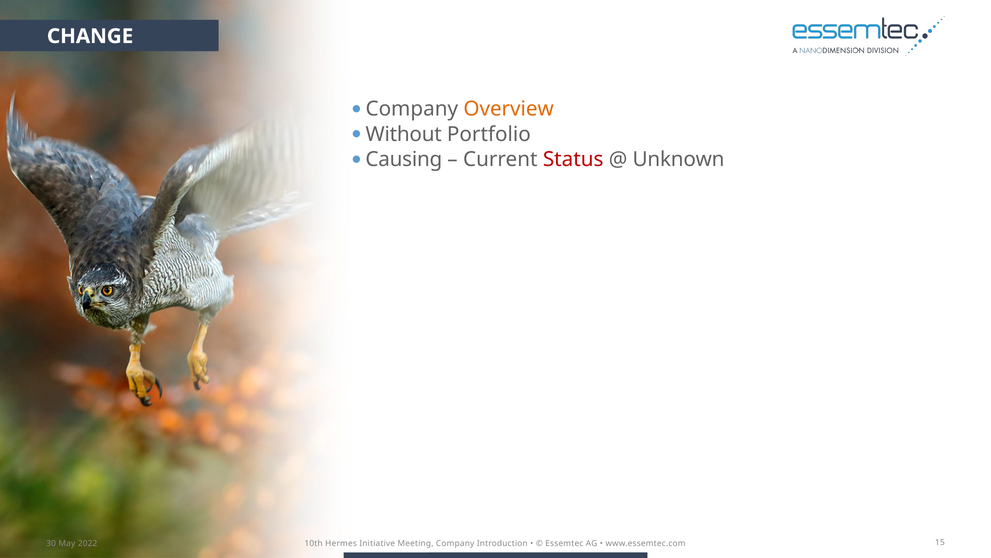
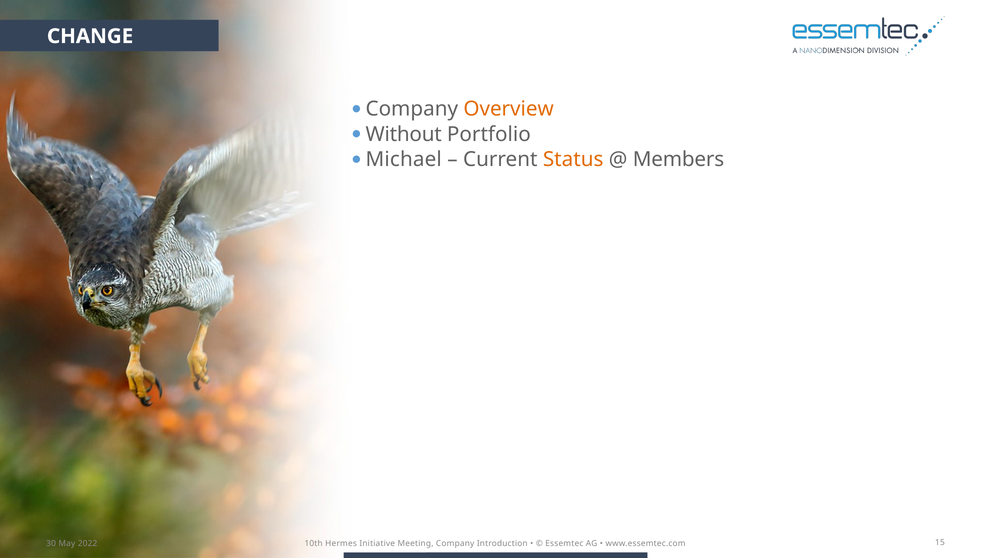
Causing: Causing -> Michael
Status colour: red -> orange
Unknown: Unknown -> Members
